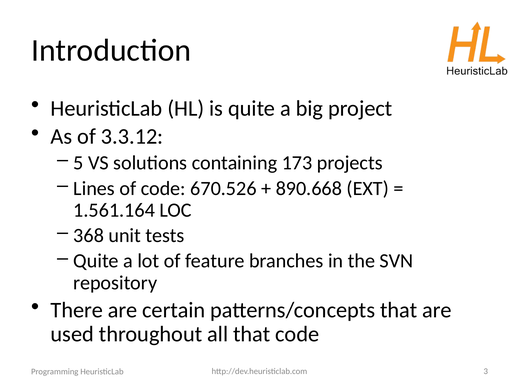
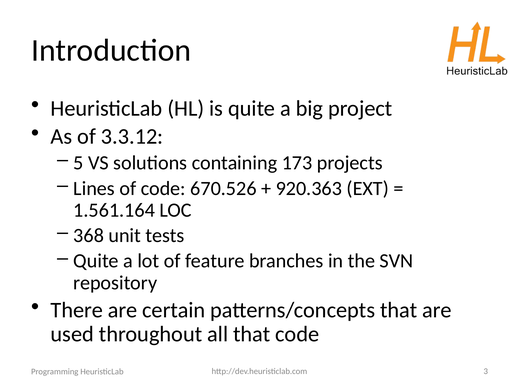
890.668: 890.668 -> 920.363
